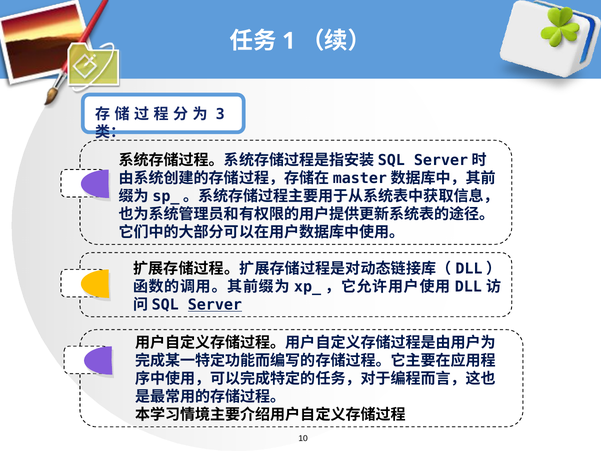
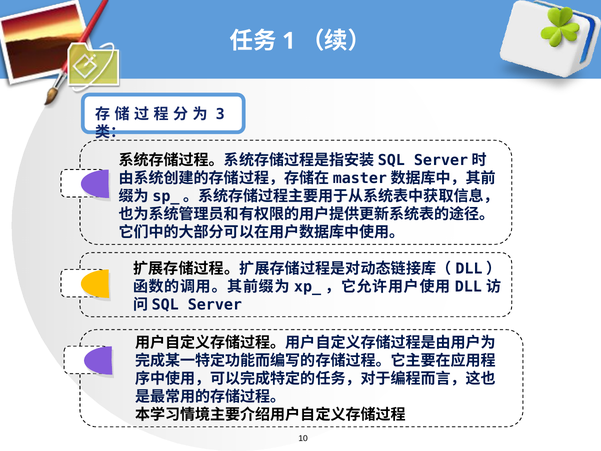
Server underline: present -> none
